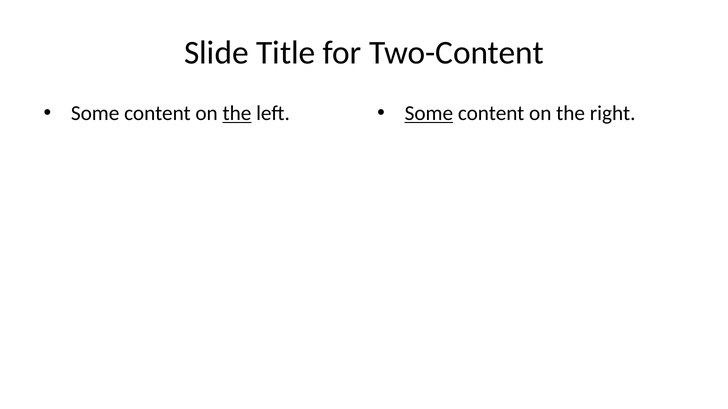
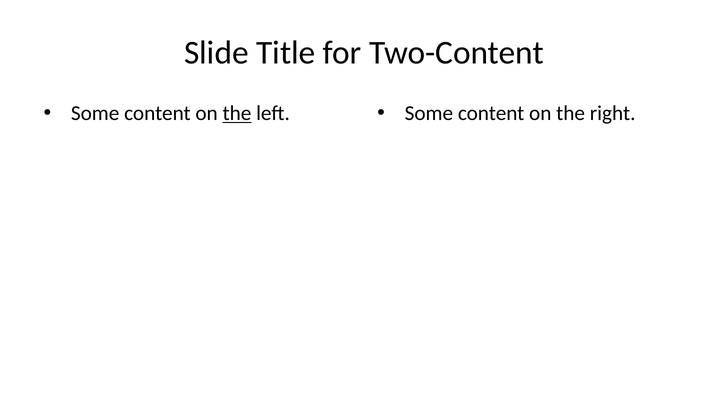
Some at (429, 113) underline: present -> none
